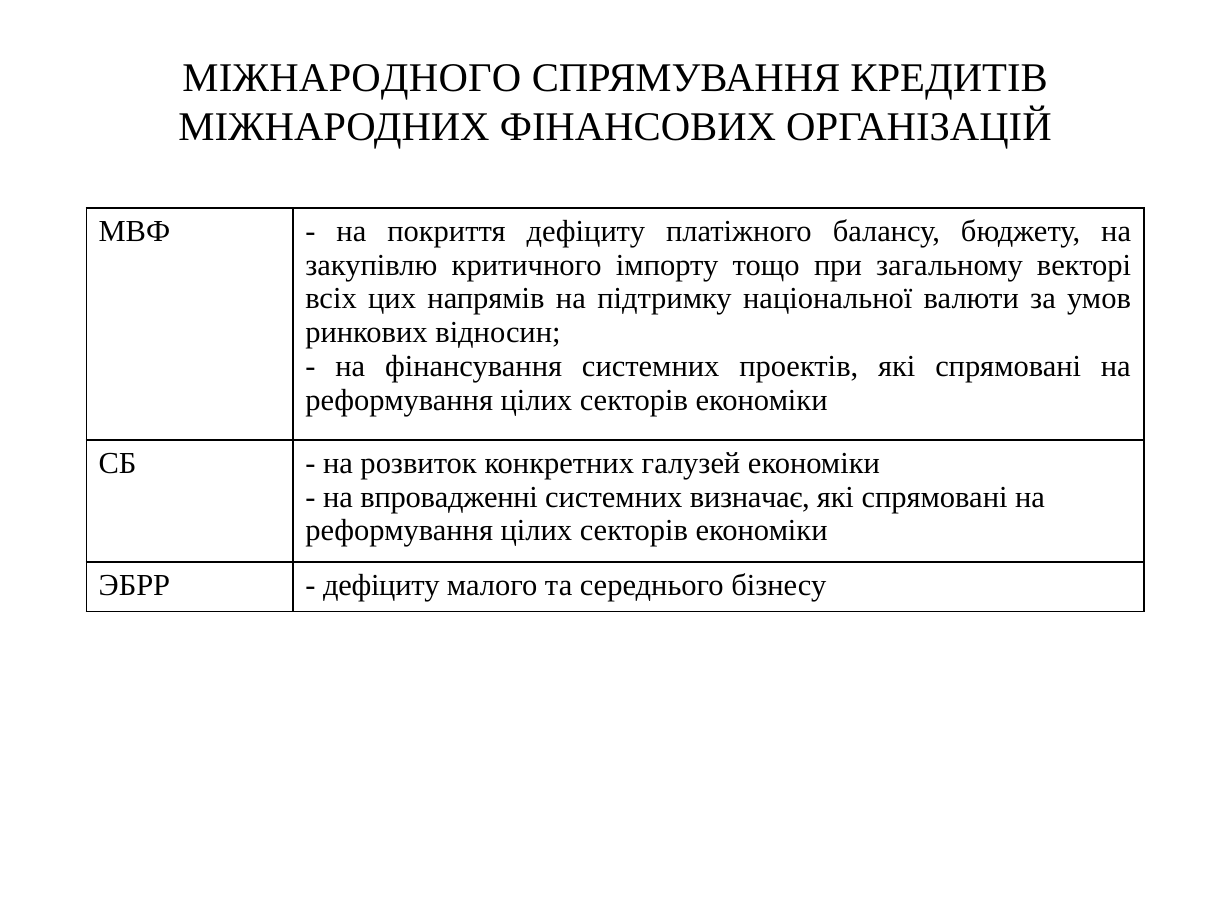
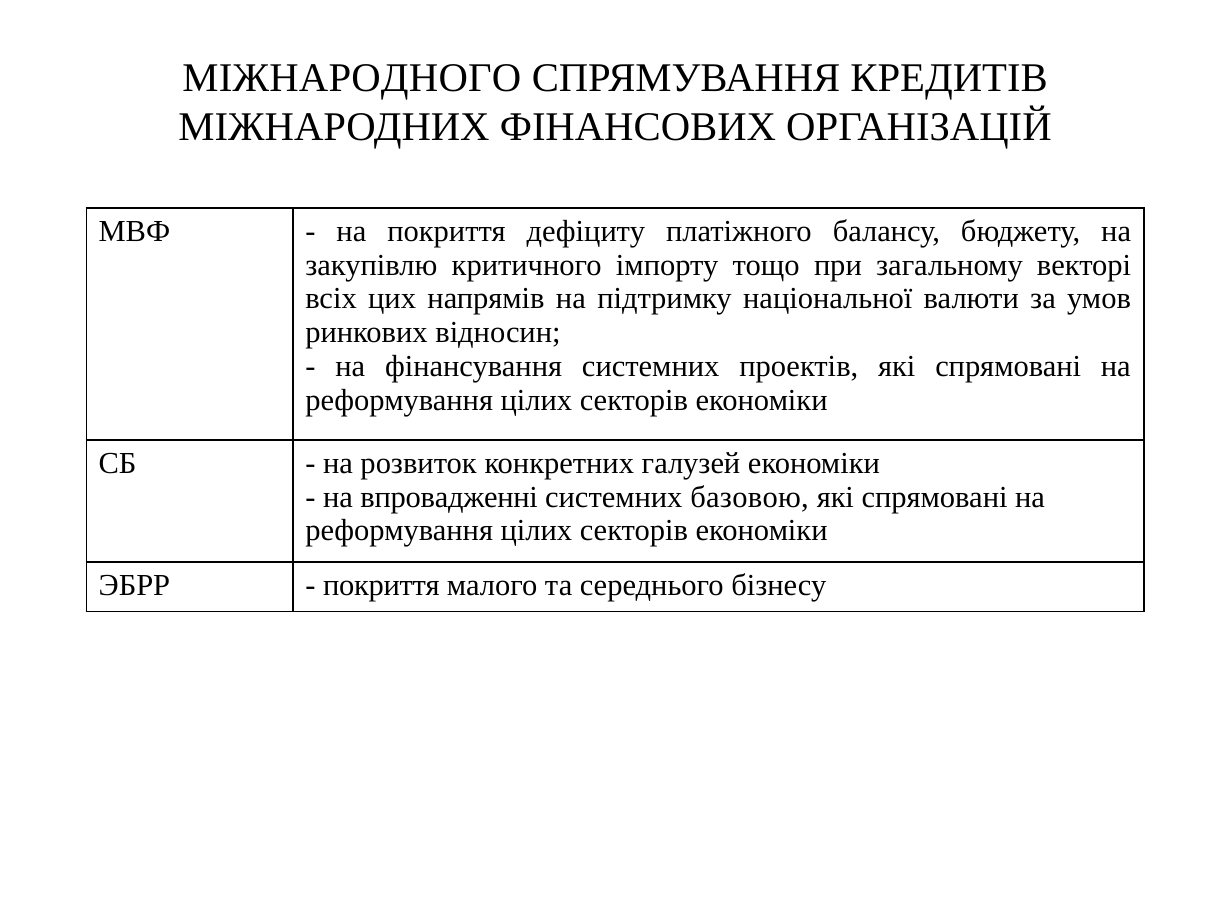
визначає: визначає -> базовою
дефіциту at (381, 585): дефіциту -> покриття
